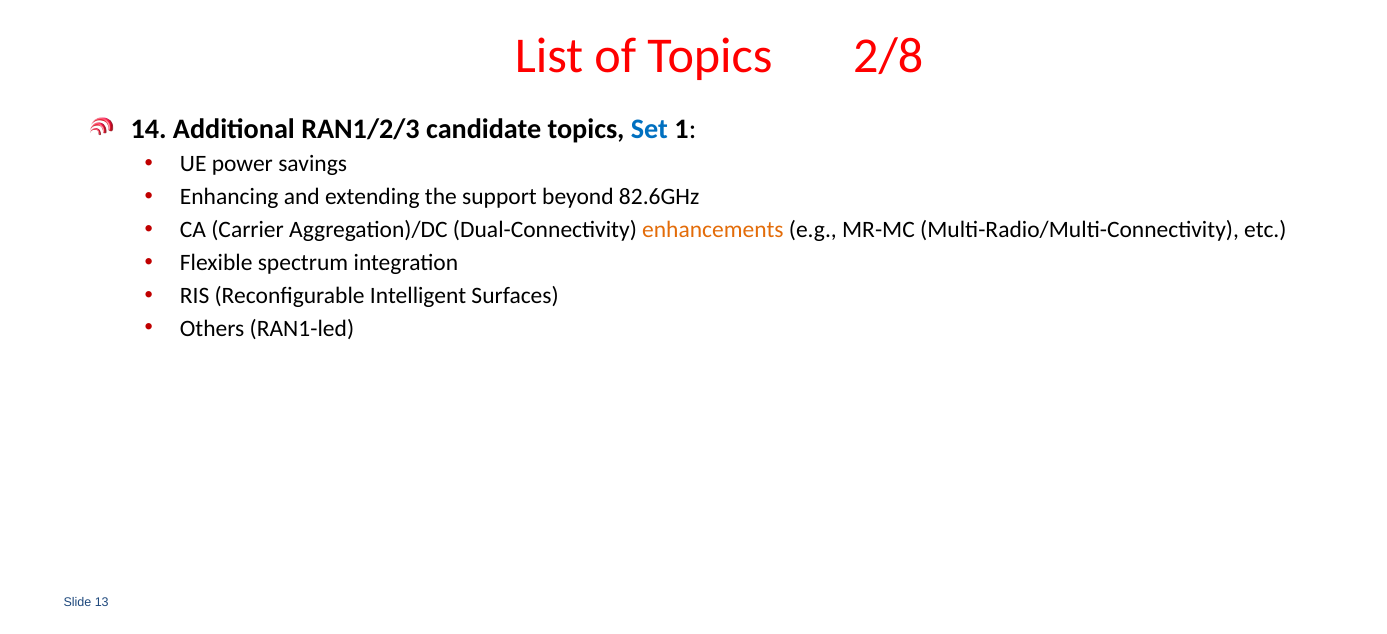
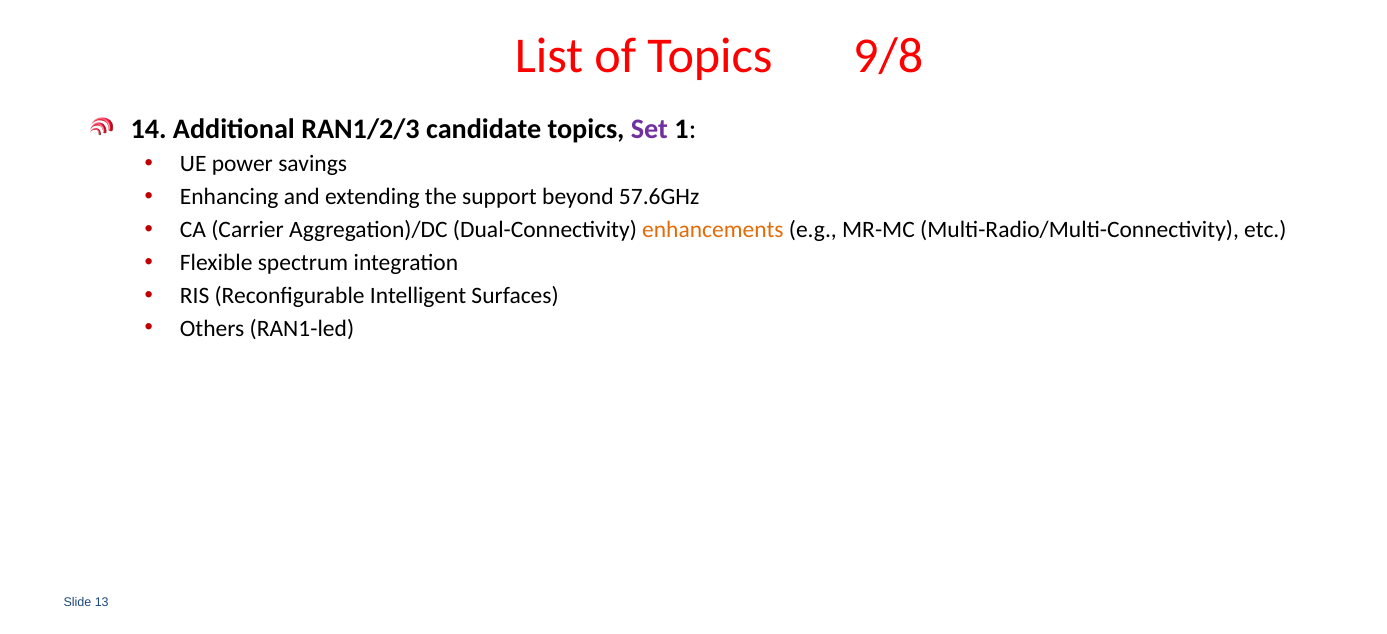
2/8: 2/8 -> 9/8
Set colour: blue -> purple
82.6GHz: 82.6GHz -> 57.6GHz
